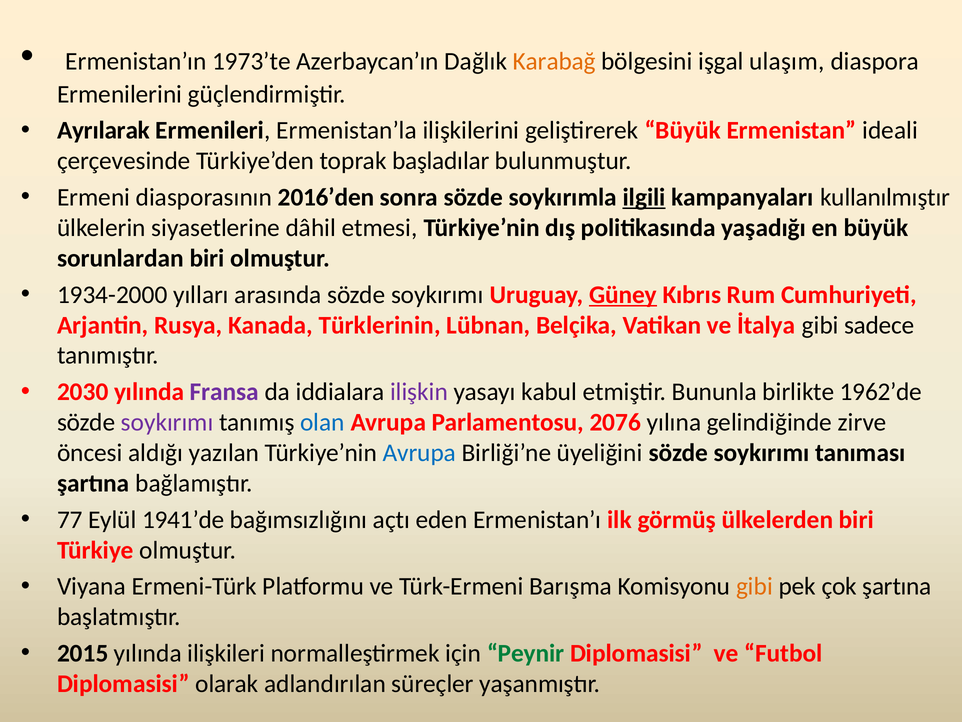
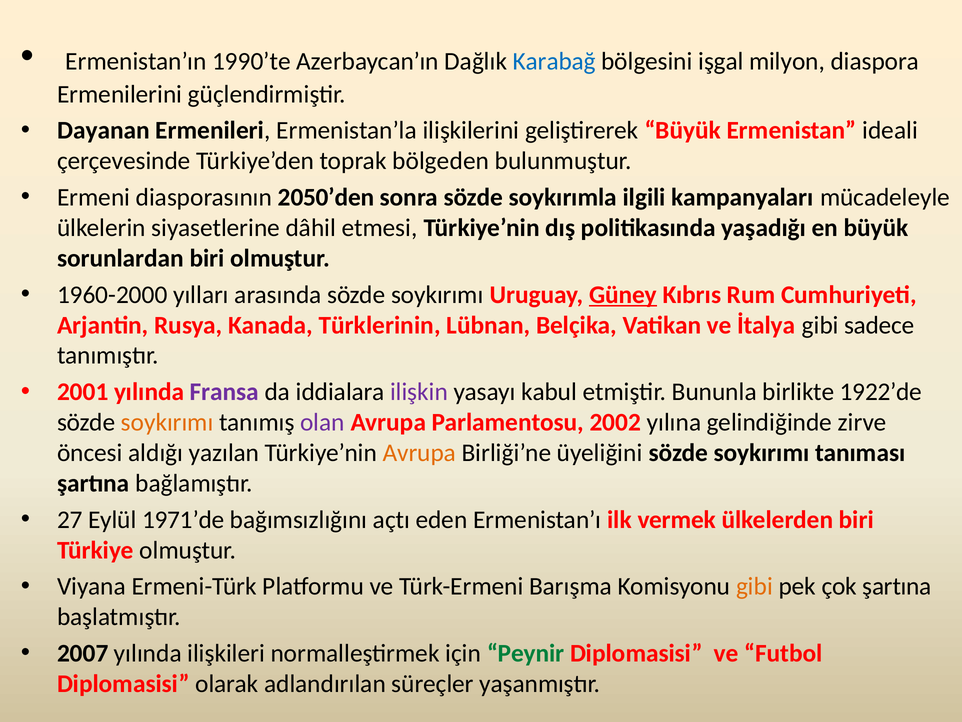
1973’te: 1973’te -> 1990’te
Karabağ colour: orange -> blue
ulaşım: ulaşım -> milyon
Ayrılarak: Ayrılarak -> Dayanan
başladılar: başladılar -> bölgeden
2016’den: 2016’den -> 2050’den
ilgili underline: present -> none
kullanılmıştır: kullanılmıştır -> mücadeleyle
1934-2000: 1934-2000 -> 1960-2000
2030: 2030 -> 2001
1962’de: 1962’de -> 1922’de
soykırımı at (167, 422) colour: purple -> orange
olan colour: blue -> purple
2076: 2076 -> 2002
Avrupa at (419, 453) colour: blue -> orange
77: 77 -> 27
1941’de: 1941’de -> 1971’de
görmüş: görmüş -> vermek
2015: 2015 -> 2007
